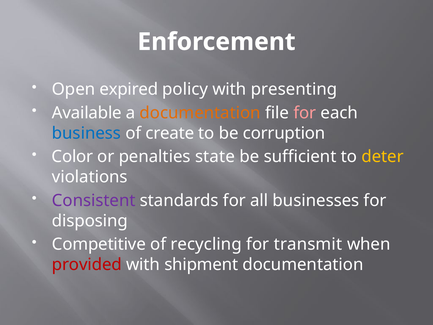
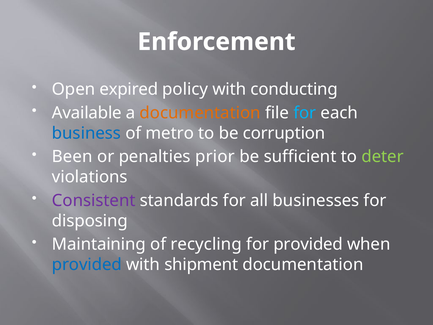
presenting: presenting -> conducting
for at (305, 113) colour: pink -> light blue
create: create -> metro
Color: Color -> Been
state: state -> prior
deter colour: yellow -> light green
Competitive: Competitive -> Maintaining
for transmit: transmit -> provided
provided at (87, 264) colour: red -> blue
